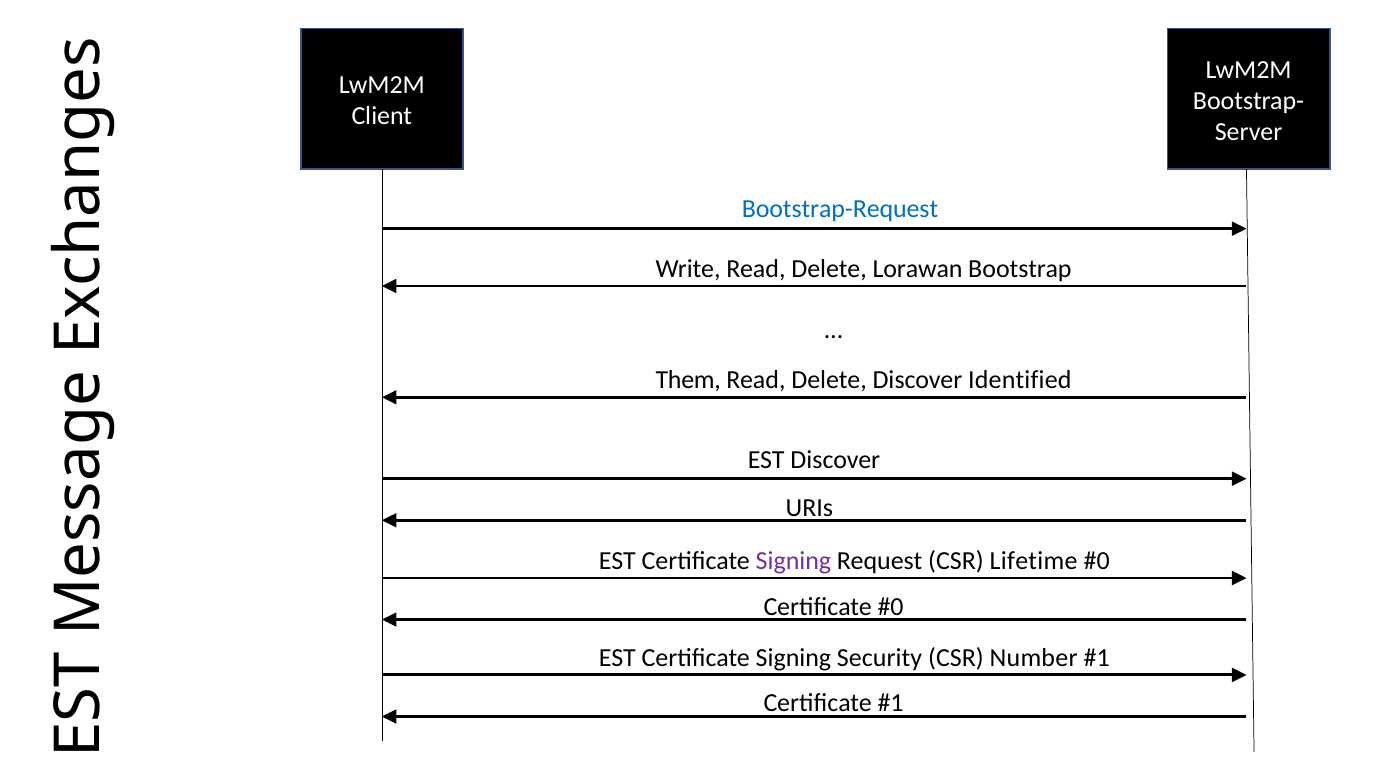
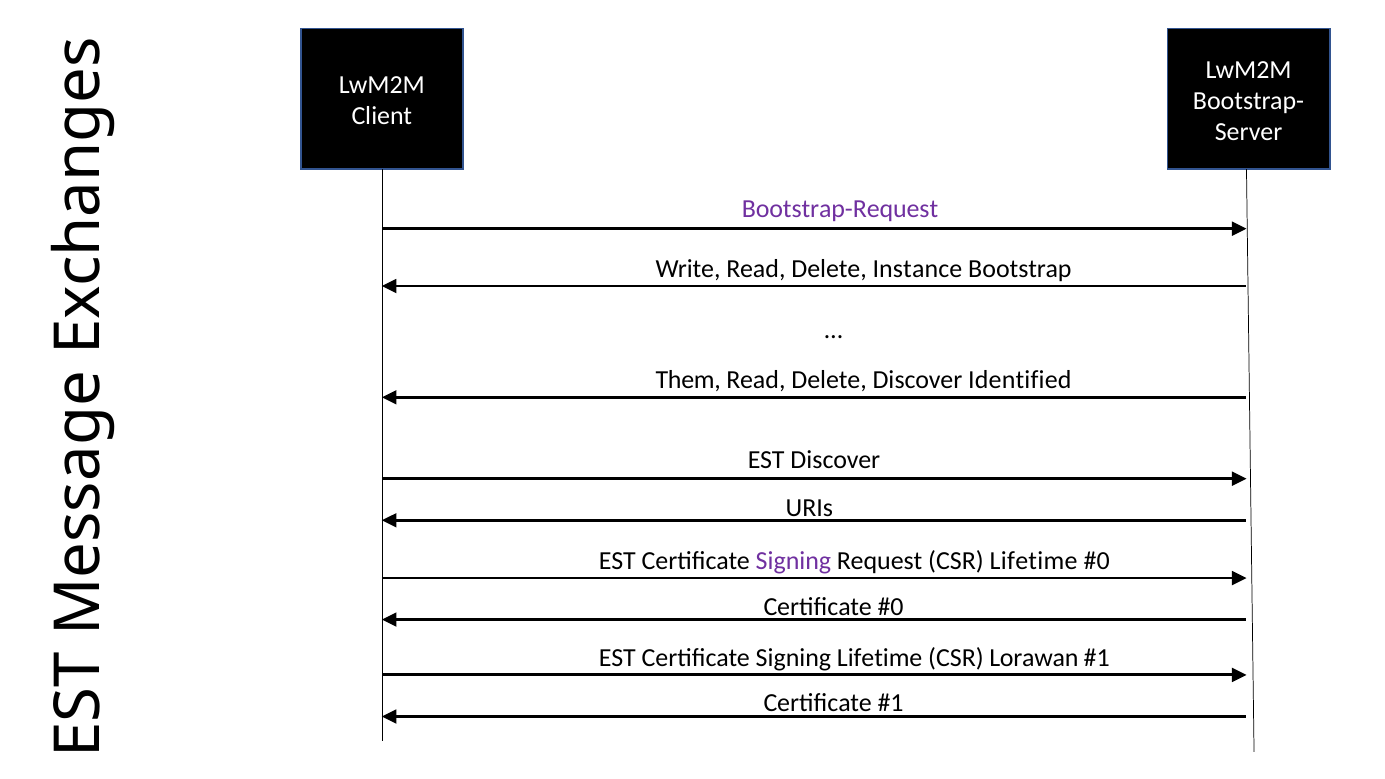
Bootstrap-Request colour: blue -> purple
Lorawan: Lorawan -> Instance
Signing Security: Security -> Lifetime
Number: Number -> Lorawan
